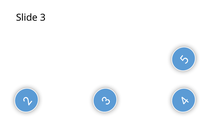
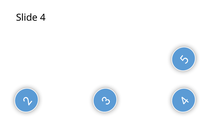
Slide 3: 3 -> 4
